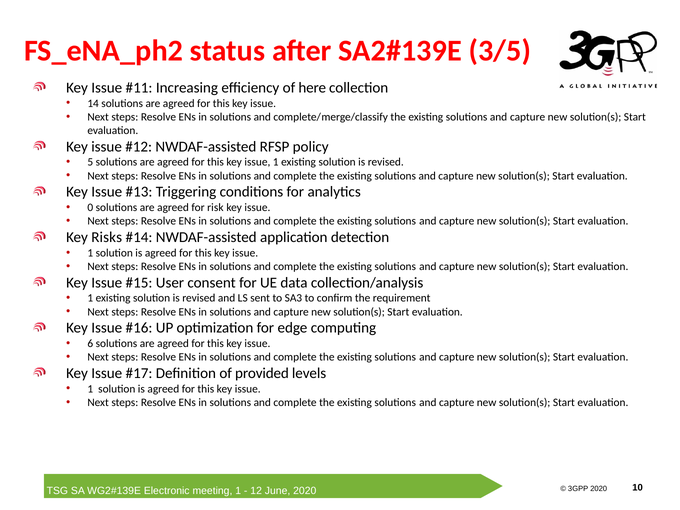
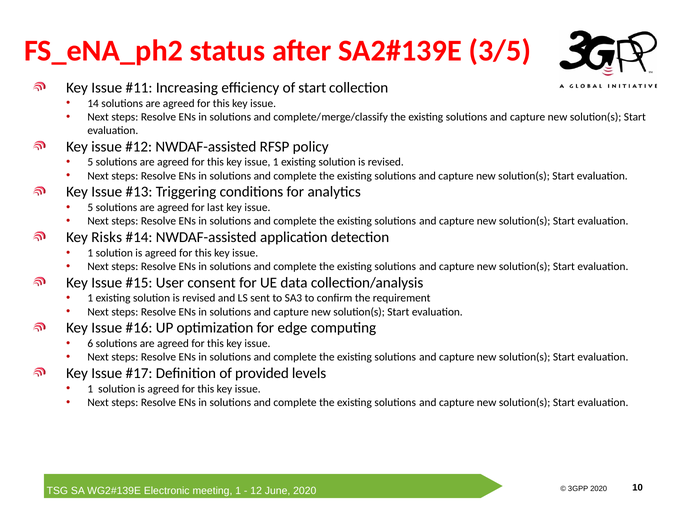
of here: here -> start
0 at (90, 208): 0 -> 5
risk: risk -> last
